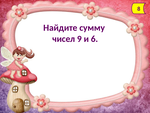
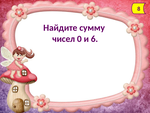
9: 9 -> 0
